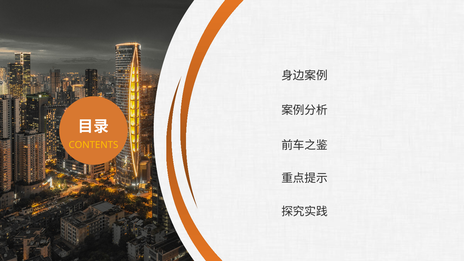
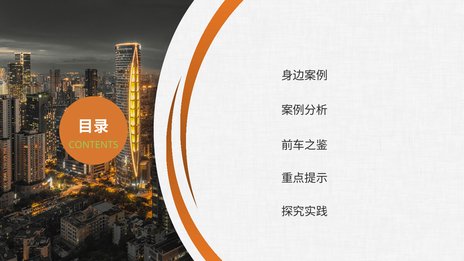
CONTENTS colour: yellow -> light green
